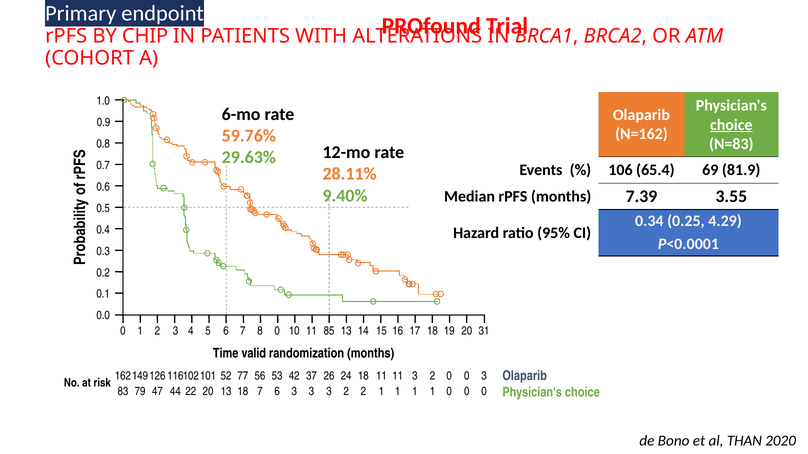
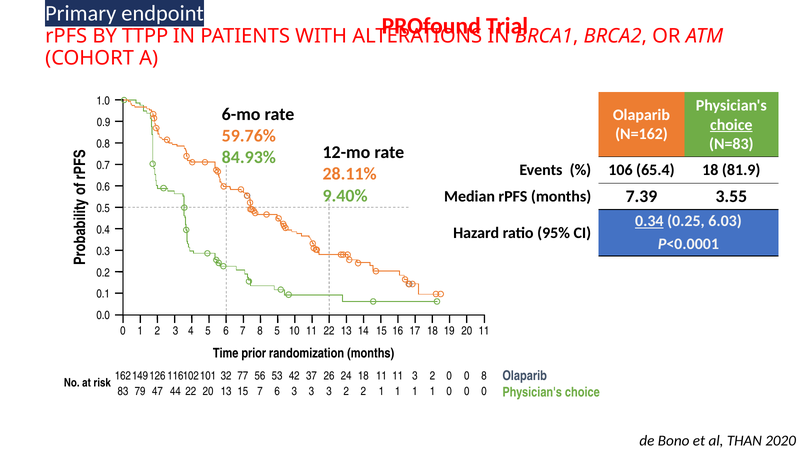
CHIP: CHIP -> TTPP
29.63%: 29.63% -> 84.93%
65.4 69: 69 -> 18
0.34 underline: none -> present
4.29: 4.29 -> 6.03
8 0: 0 -> 5
11 85: 85 -> 22
20 31: 31 -> 11
valid: valid -> prior
52: 52 -> 32
0 3: 3 -> 8
13 18: 18 -> 15
